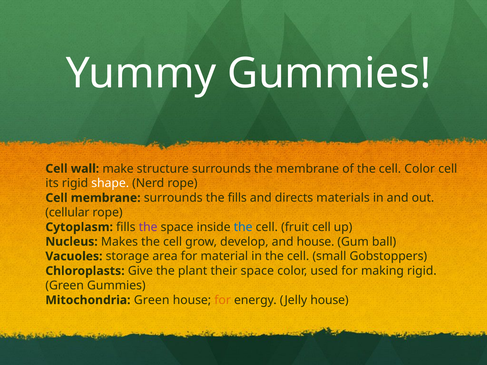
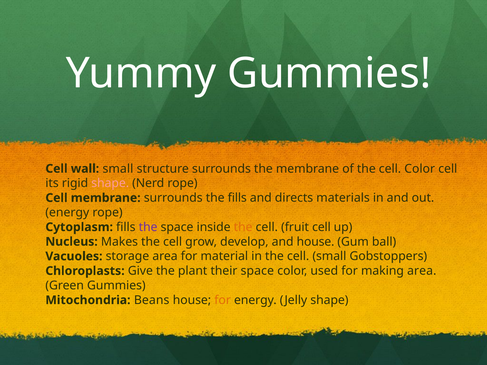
wall make: make -> small
shape at (110, 183) colour: white -> pink
cellular at (67, 213): cellular -> energy
the at (243, 227) colour: blue -> orange
making rigid: rigid -> area
Mitochondria Green: Green -> Beans
Jelly house: house -> shape
